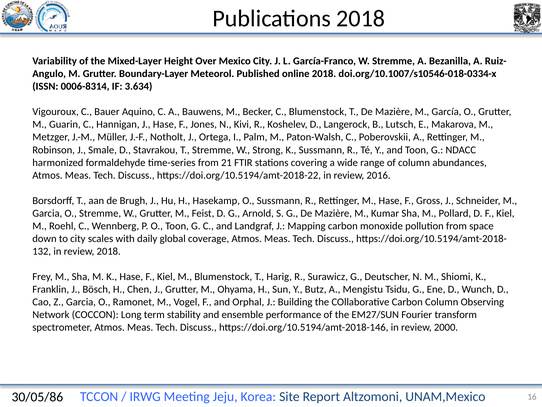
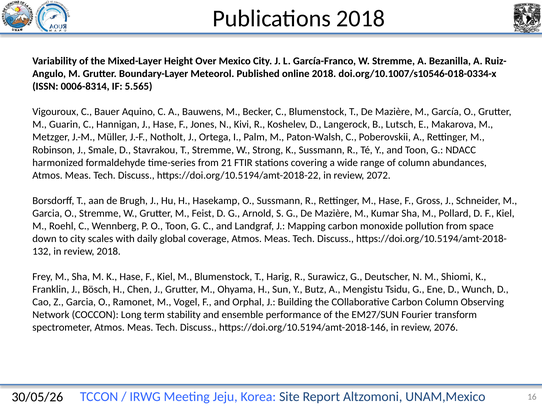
3.634: 3.634 -> 5.565
2016: 2016 -> 2072
2000: 2000 -> 2076
30/05/86: 30/05/86 -> 30/05/26
